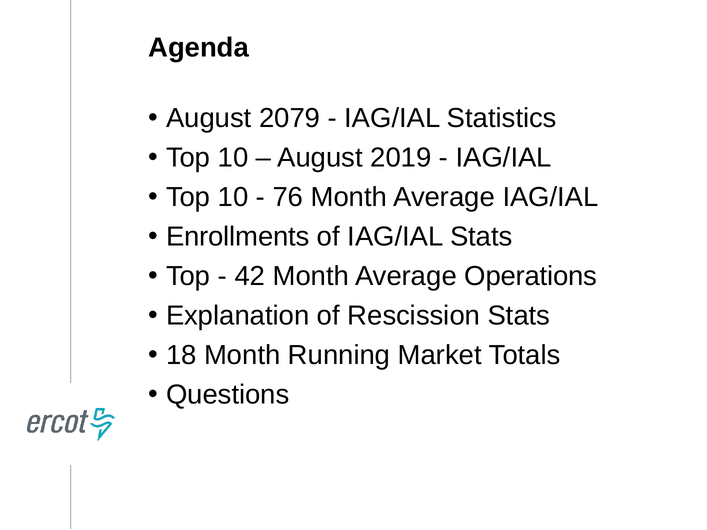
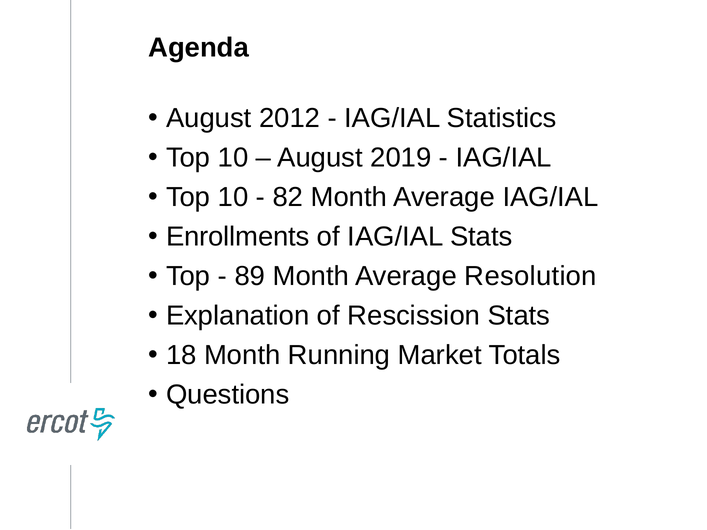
2079: 2079 -> 2012
76: 76 -> 82
42: 42 -> 89
Operations: Operations -> Resolution
